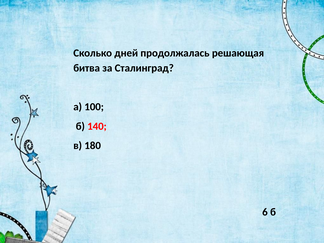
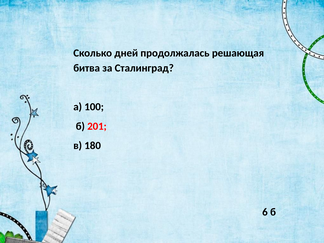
140: 140 -> 201
